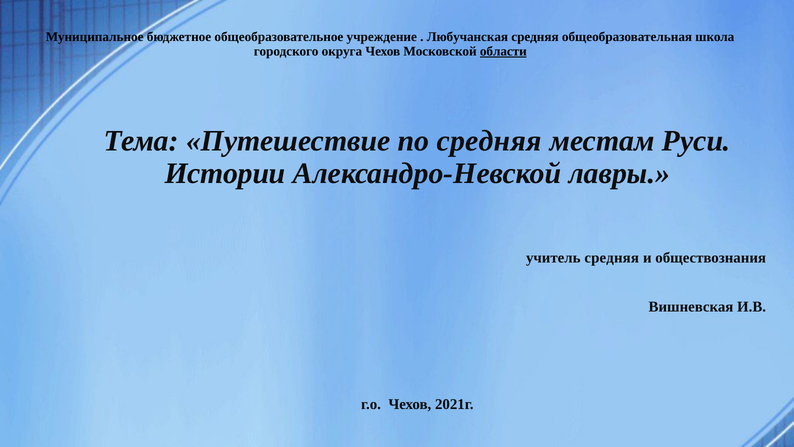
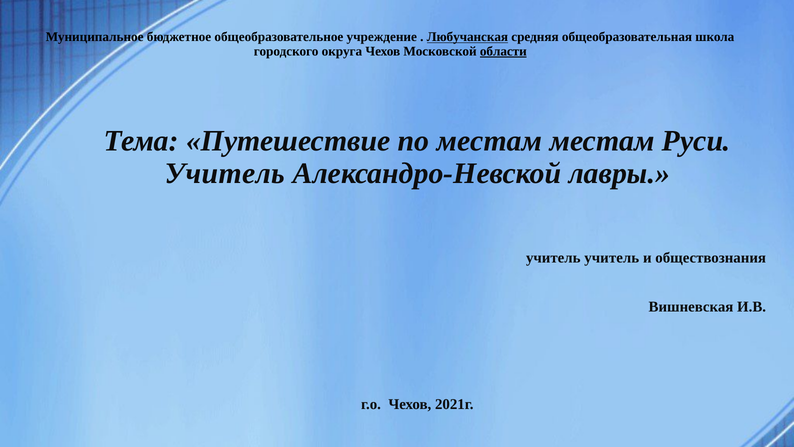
Любучанская underline: none -> present
по средняя: средняя -> местам
Истории at (225, 173): Истории -> Учитель
учитель средняя: средняя -> учитель
